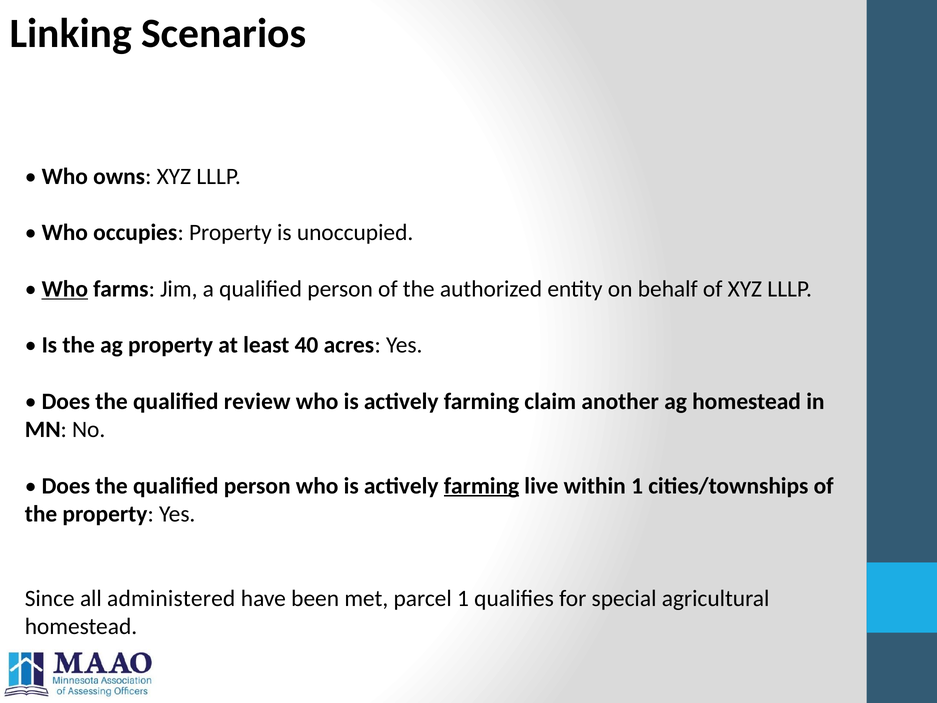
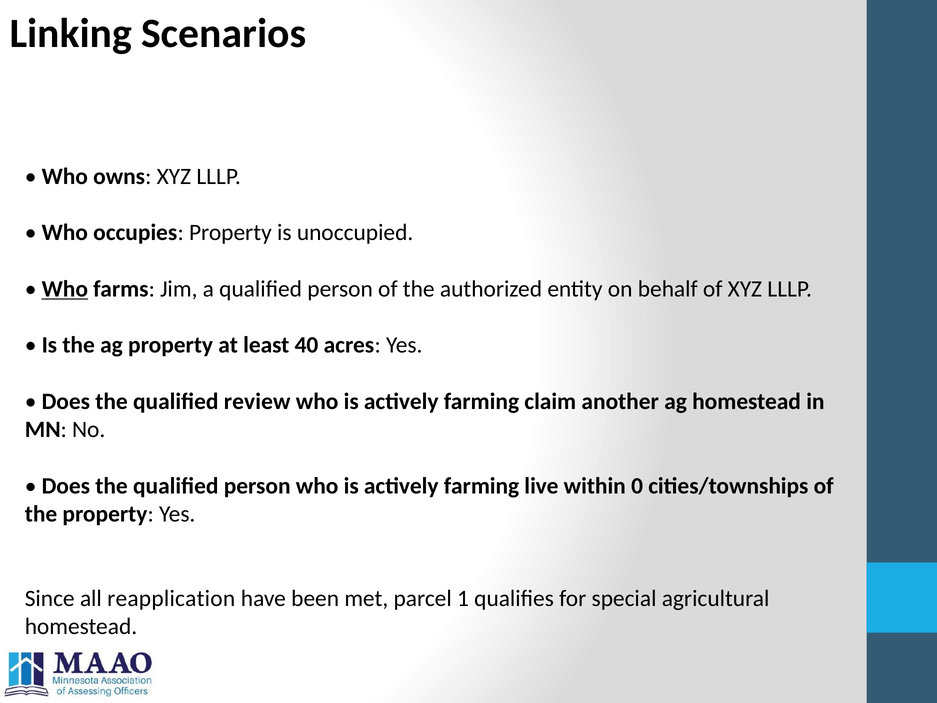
farming at (481, 486) underline: present -> none
within 1: 1 -> 0
administered: administered -> reapplication
